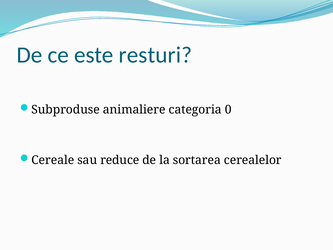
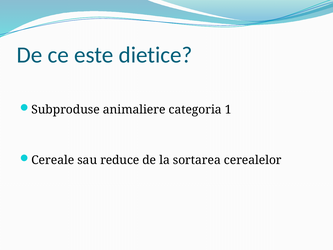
resturi: resturi -> dietice
0: 0 -> 1
